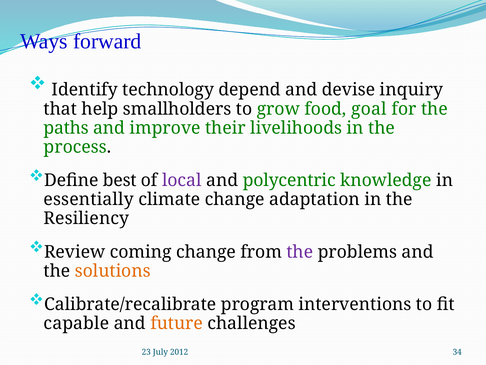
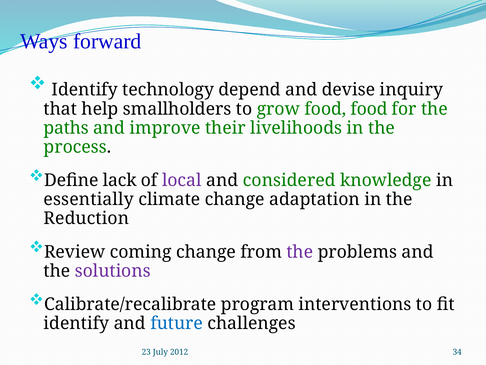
food goal: goal -> food
best: best -> lack
polycentric: polycentric -> considered
Resiliency: Resiliency -> Reduction
solutions colour: orange -> purple
capable at (76, 323): capable -> identify
future colour: orange -> blue
